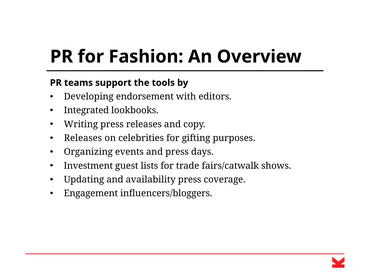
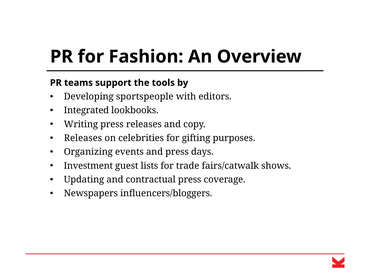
endorsement: endorsement -> sportspeople
availability: availability -> contractual
Engagement: Engagement -> Newspapers
